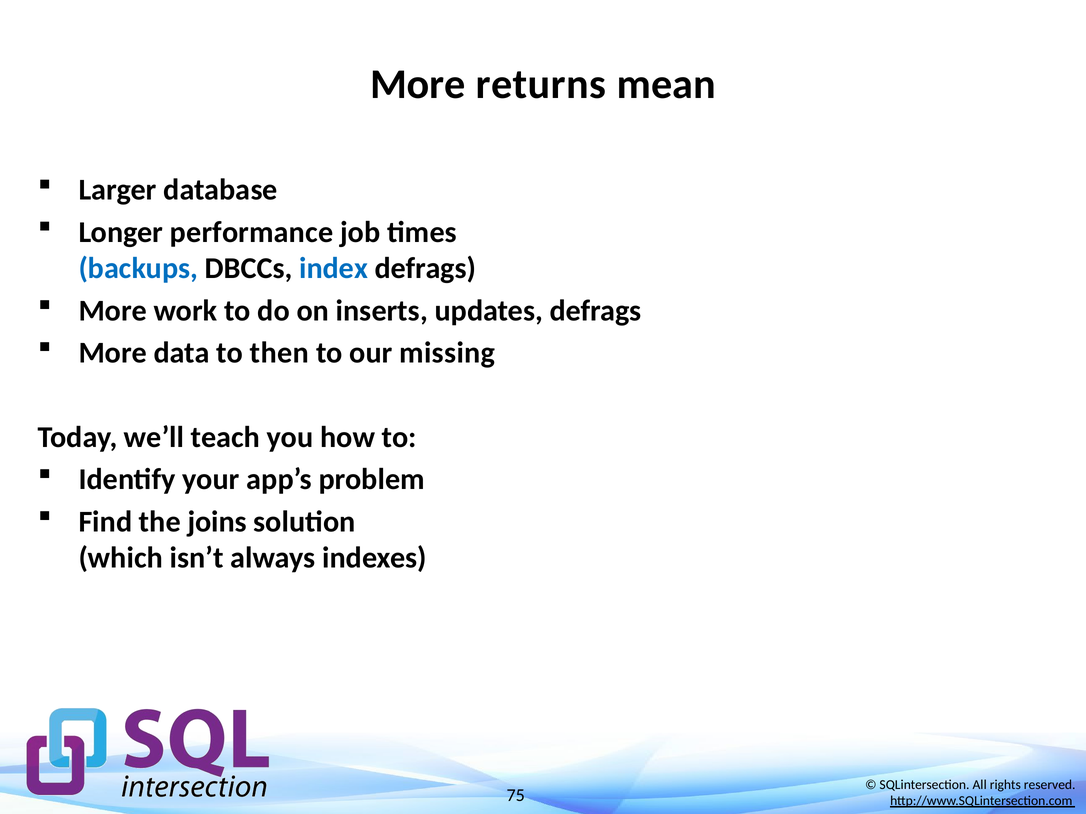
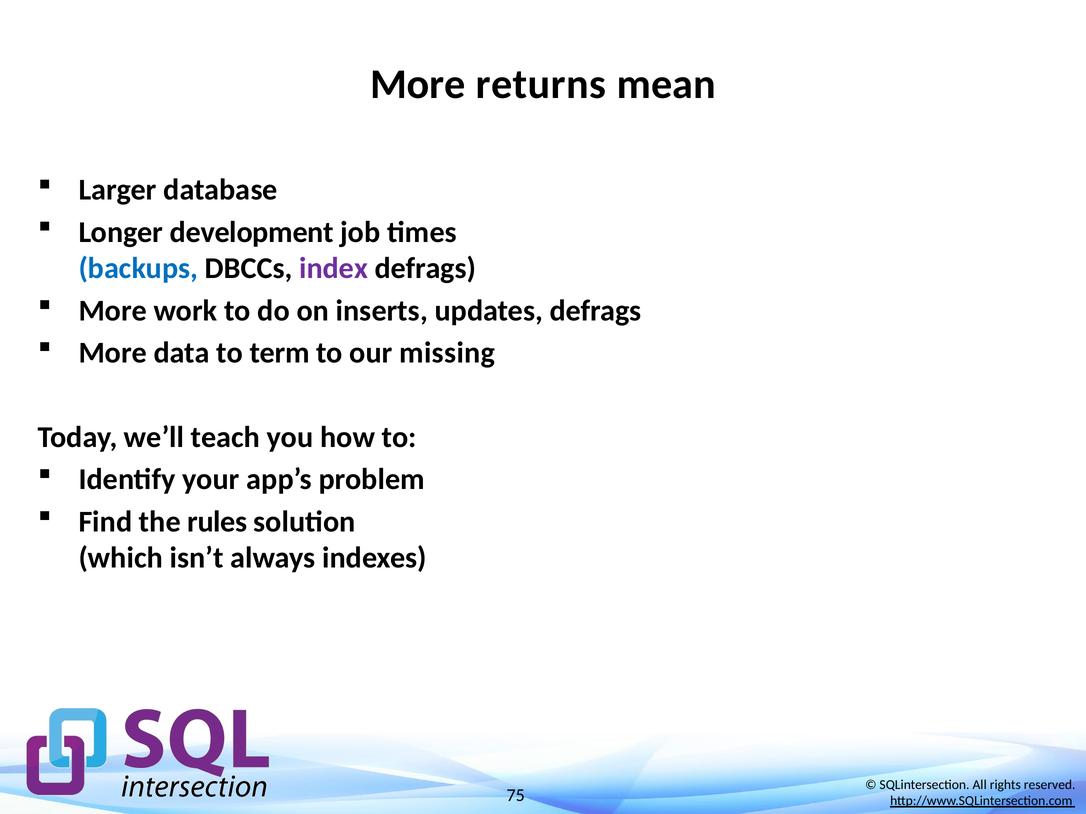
performance: performance -> development
index colour: blue -> purple
then: then -> term
joins: joins -> rules
